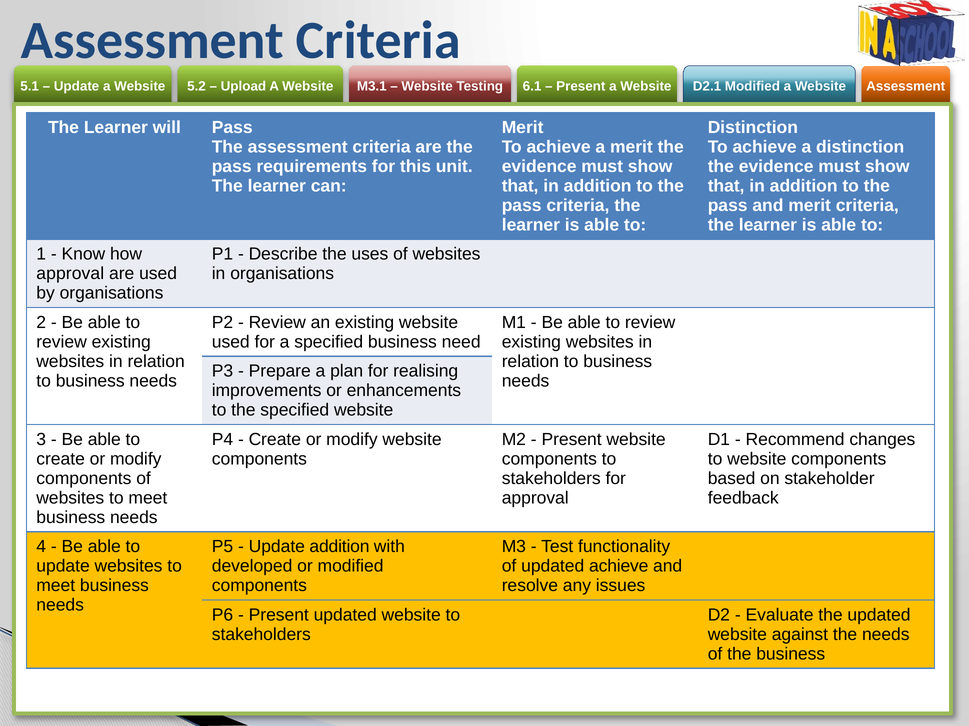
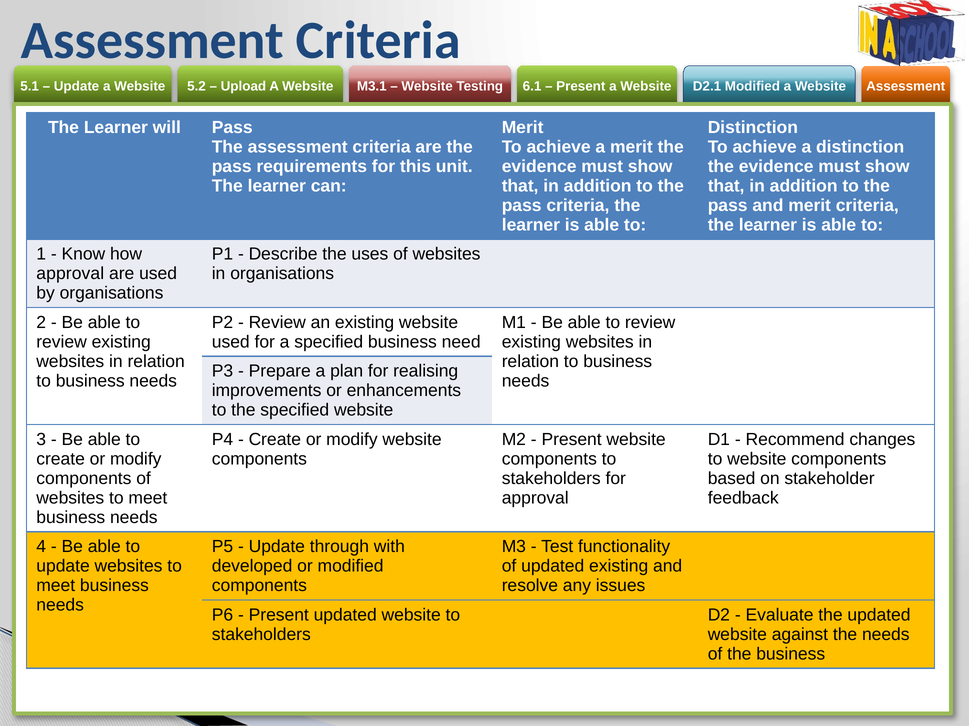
Update addition: addition -> through
updated achieve: achieve -> existing
